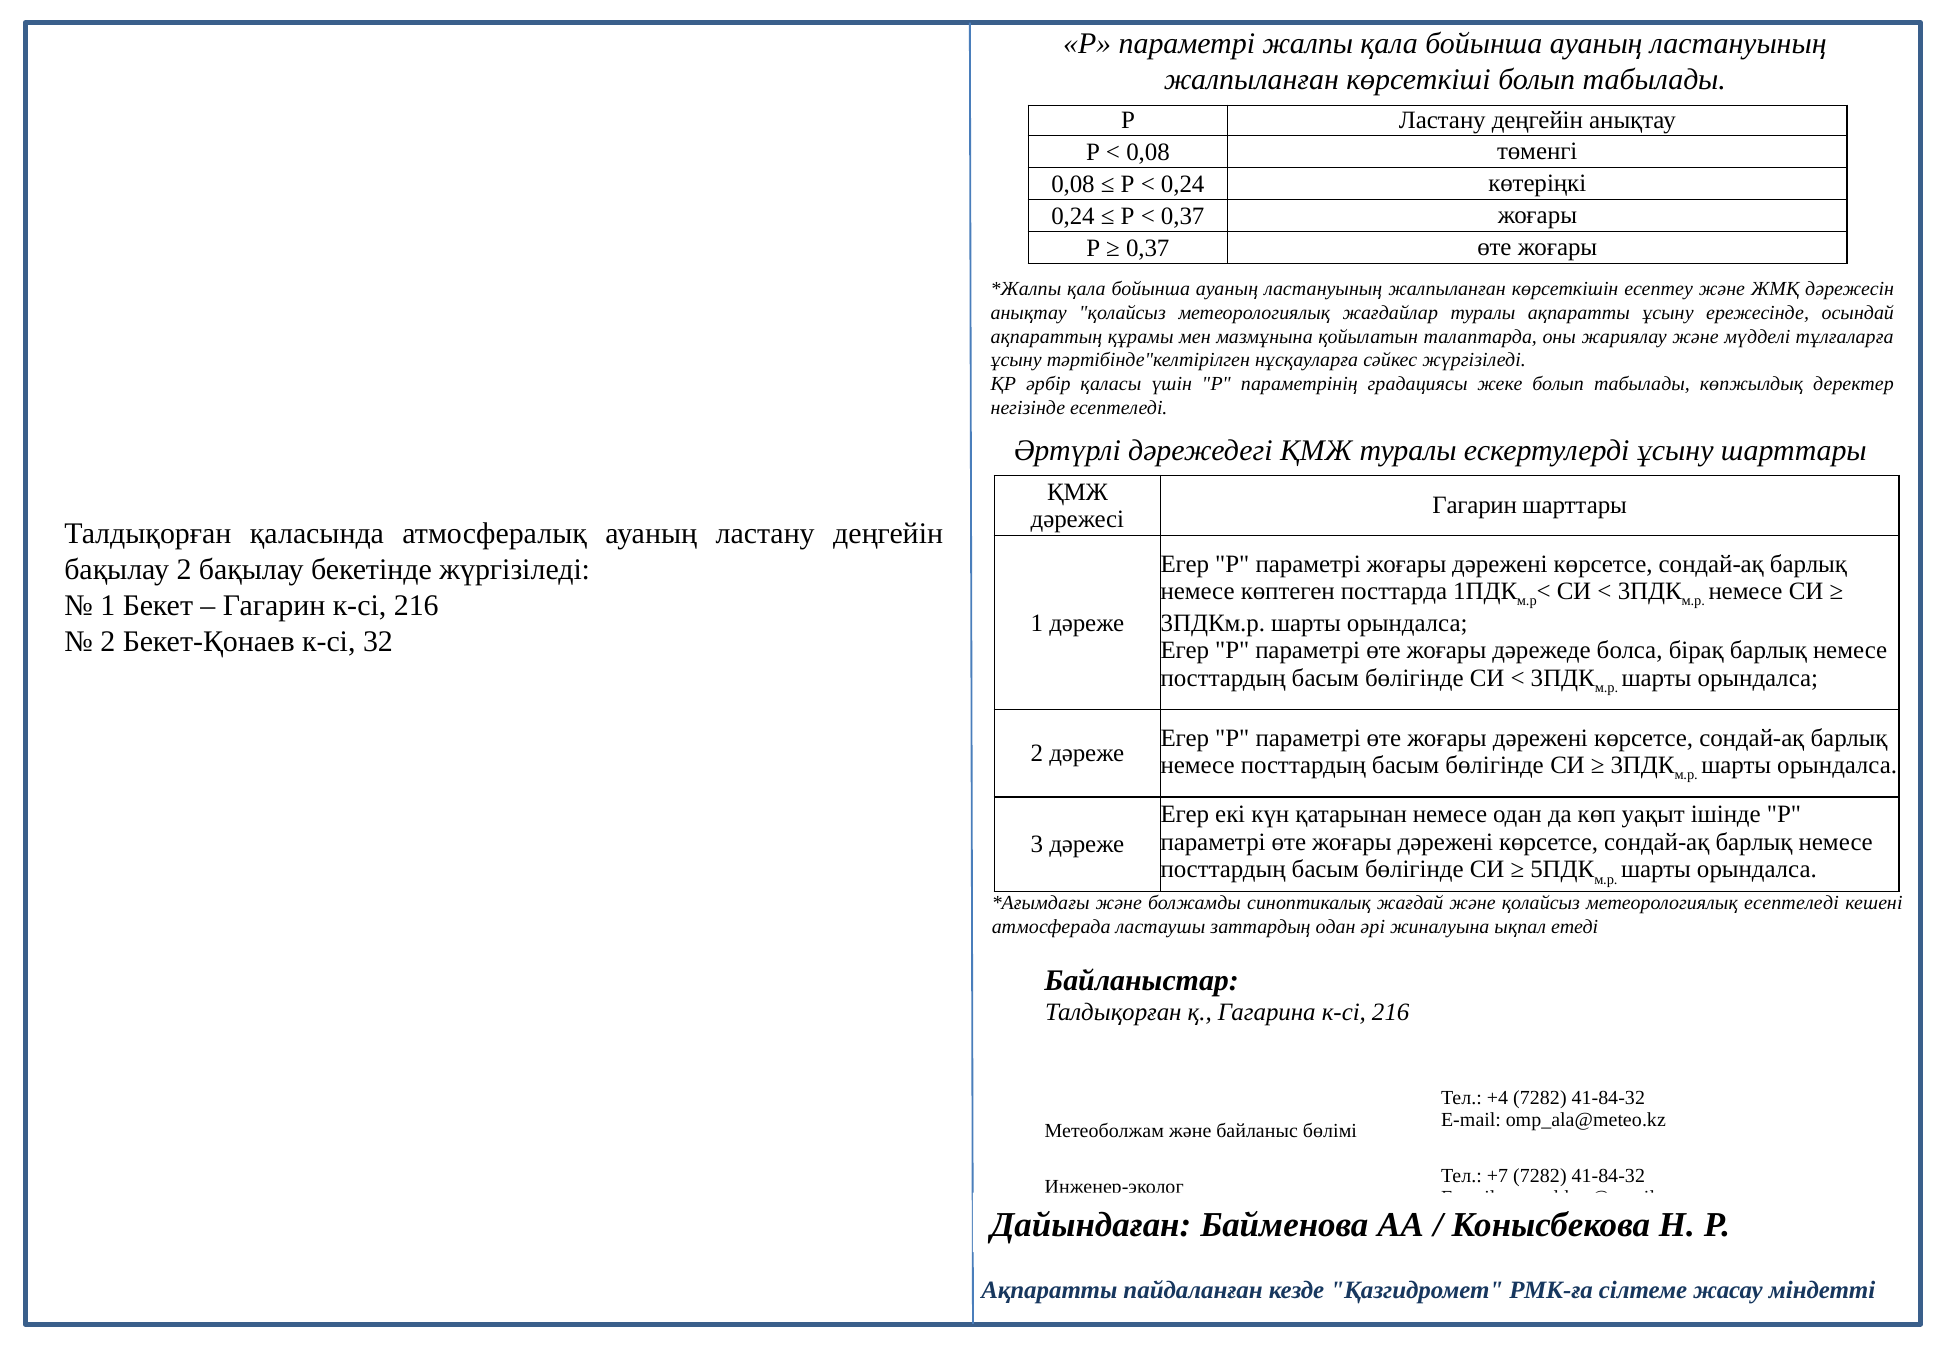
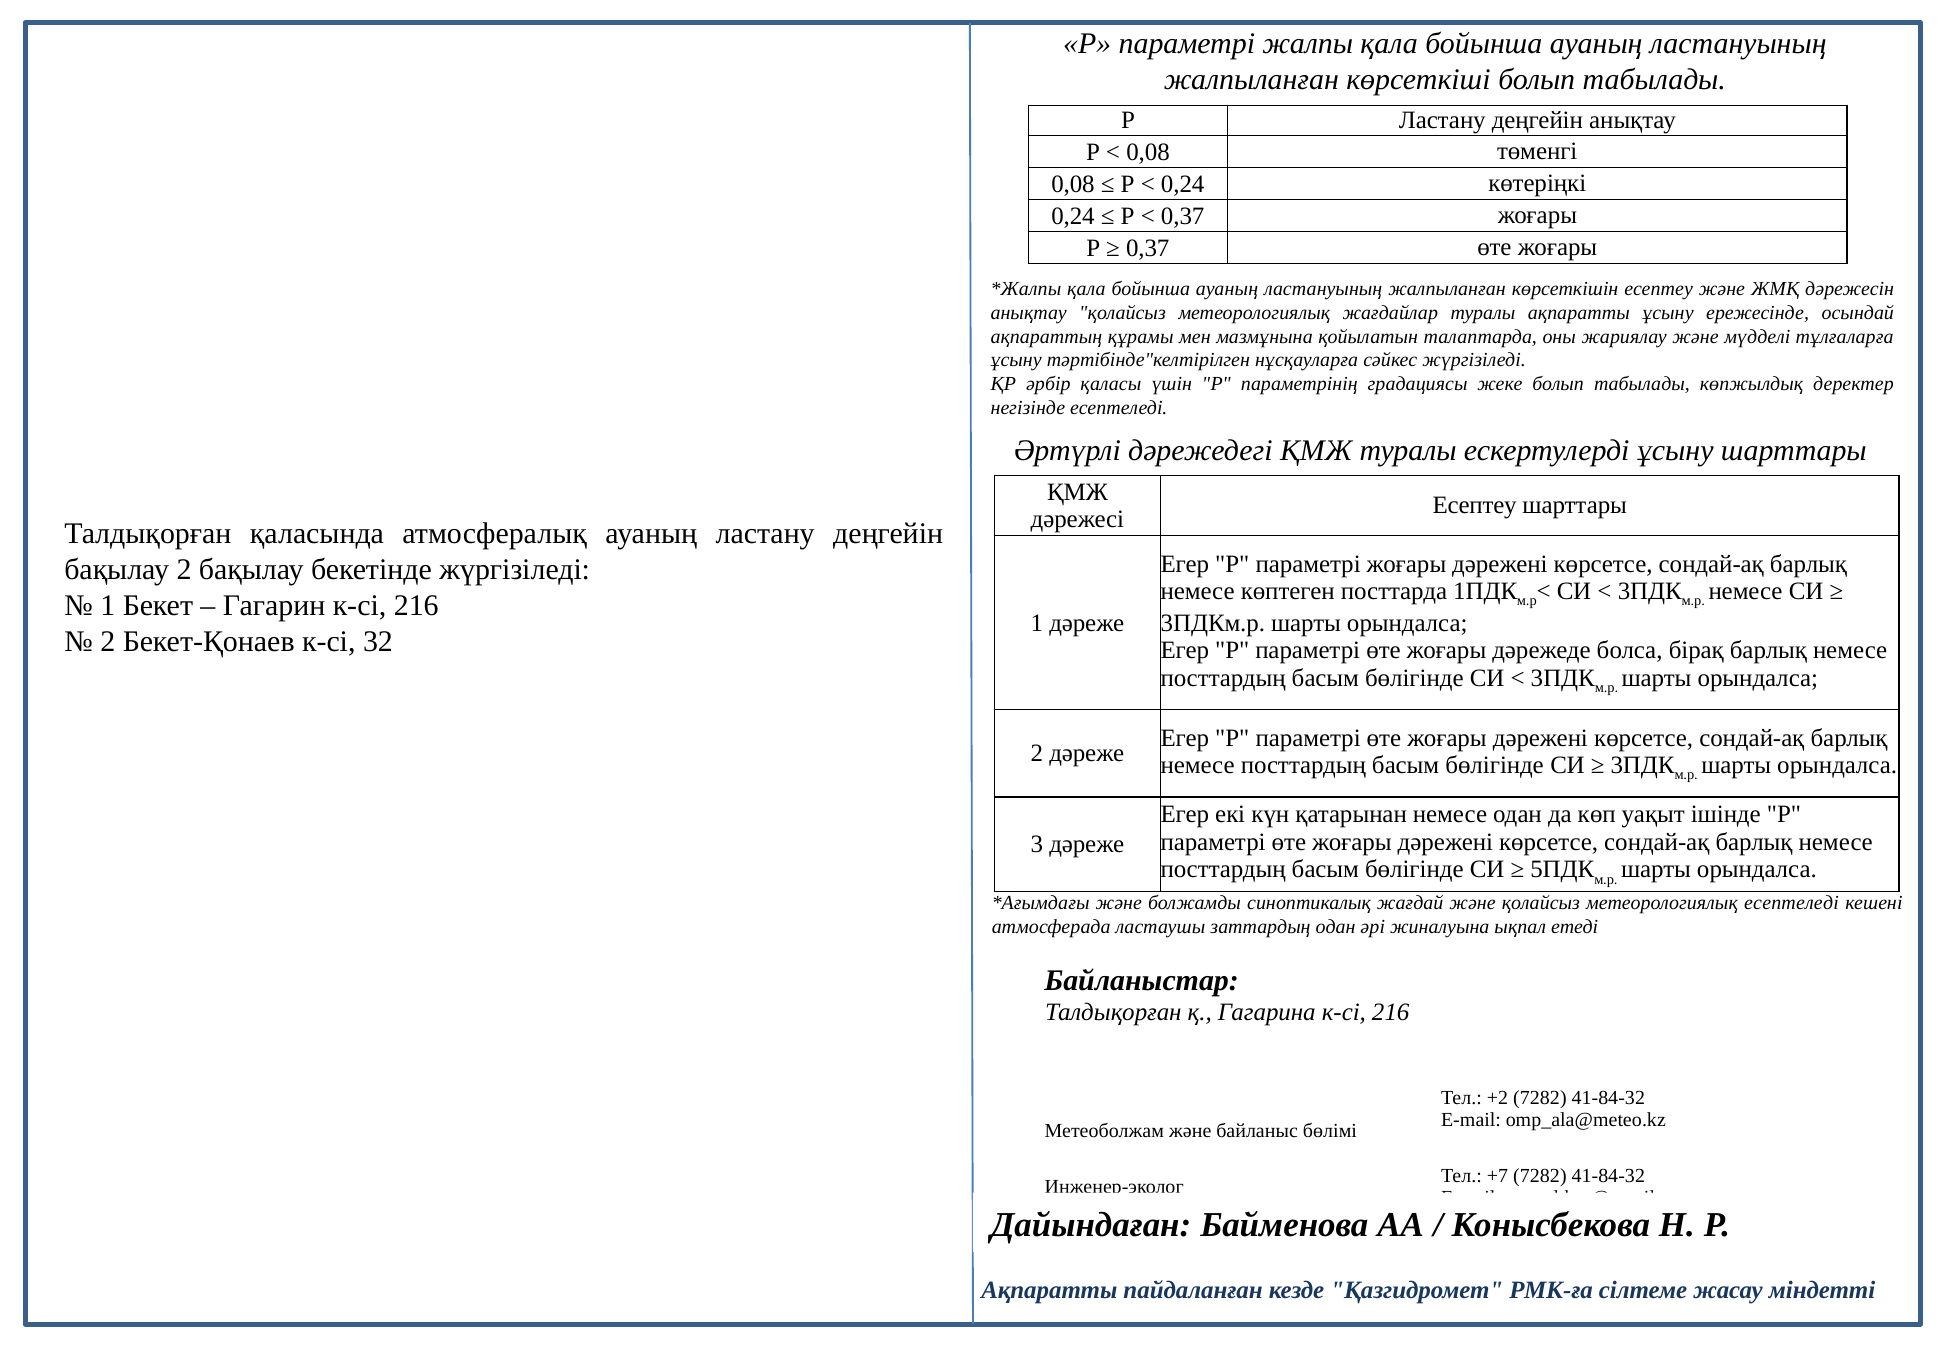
Гагарин at (1475, 506): Гагарин -> Есептеу
+4: +4 -> +2
